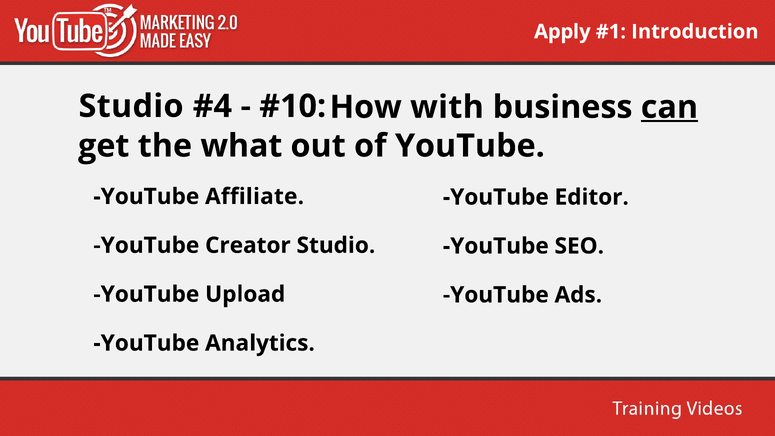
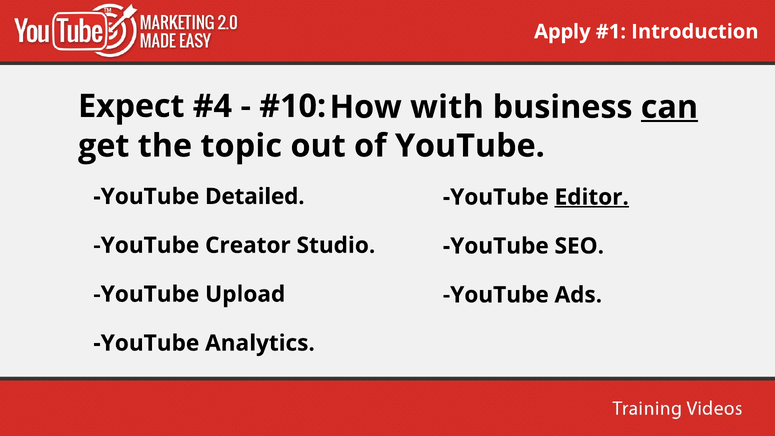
Studio at (131, 106): Studio -> Expect
what: what -> topic
Affiliate: Affiliate -> Detailed
Editor underline: none -> present
